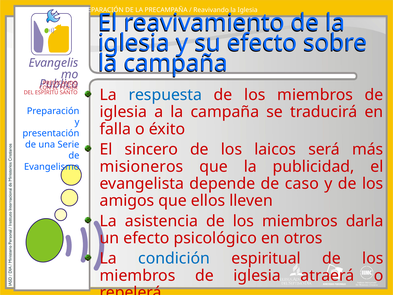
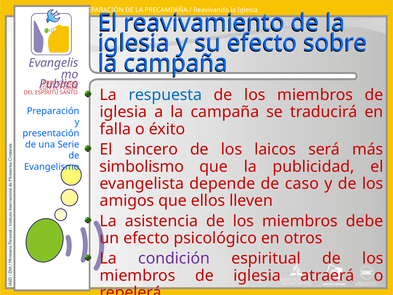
misioneros: misioneros -> simbolismo
darla: darla -> debe
condición colour: blue -> purple
